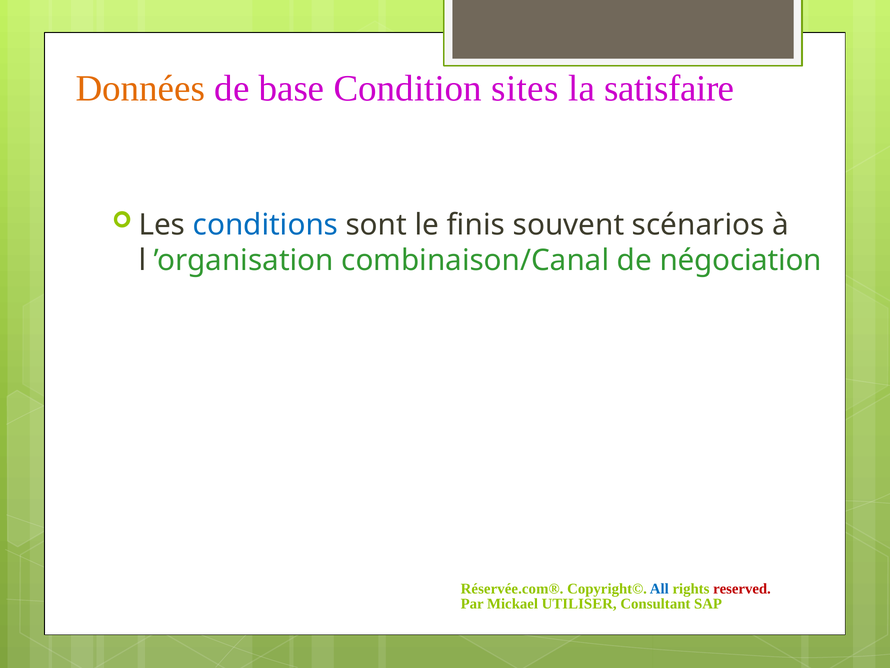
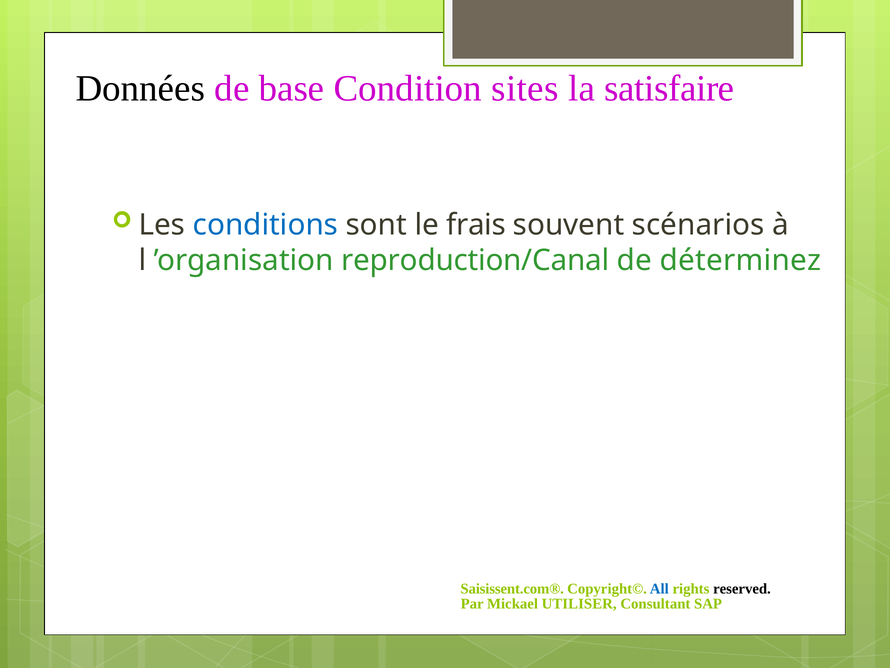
Données colour: orange -> black
finis: finis -> frais
combinaison/Canal: combinaison/Canal -> reproduction/Canal
négociation: négociation -> déterminez
Réservée.com®: Réservée.com® -> Saisissent.com®
reserved colour: red -> black
